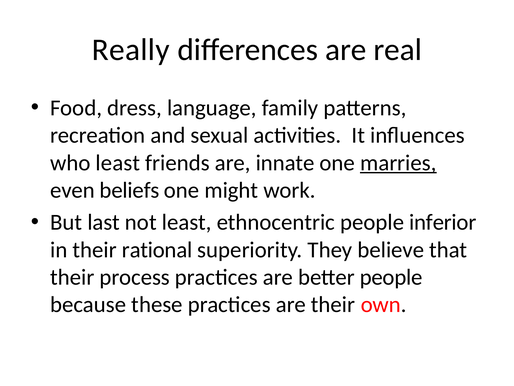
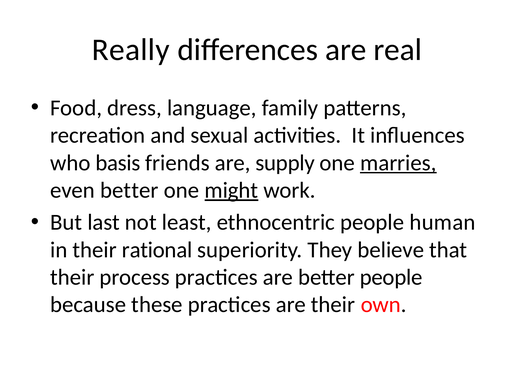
who least: least -> basis
innate: innate -> supply
even beliefs: beliefs -> better
might underline: none -> present
inferior: inferior -> human
